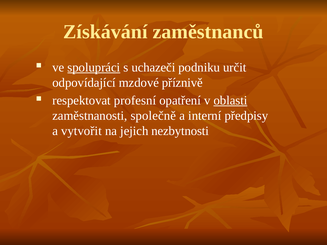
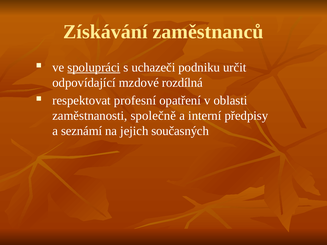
příznivě: příznivě -> rozdílná
oblasti underline: present -> none
vytvořit: vytvořit -> seznámí
nezbytnosti: nezbytnosti -> současných
